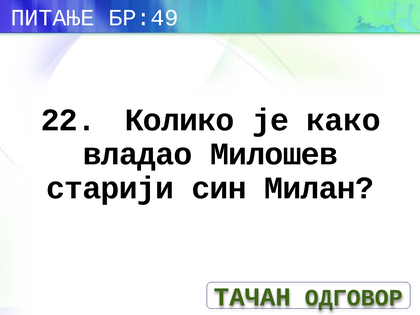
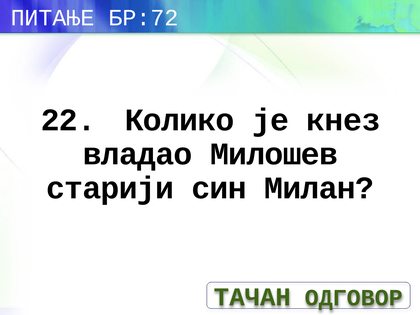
БР:49: БР:49 -> БР:72
како: како -> кнез
